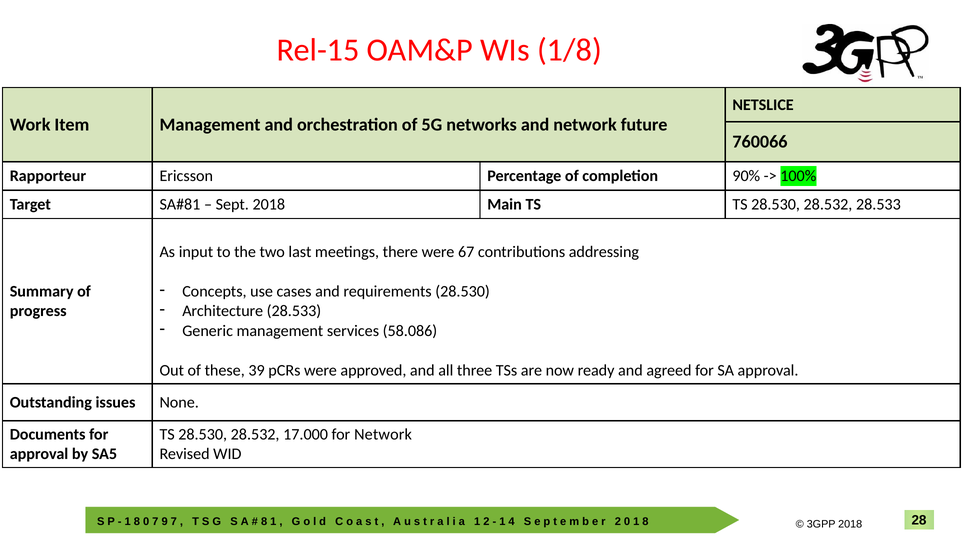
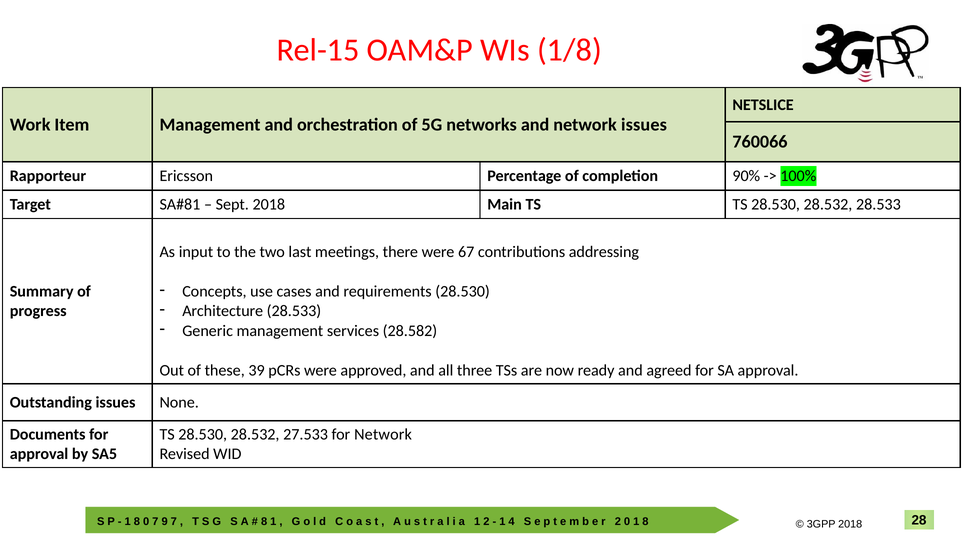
network future: future -> issues
58.086: 58.086 -> 28.582
17.000: 17.000 -> 27.533
